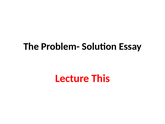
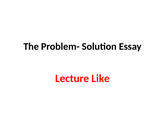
This: This -> Like
